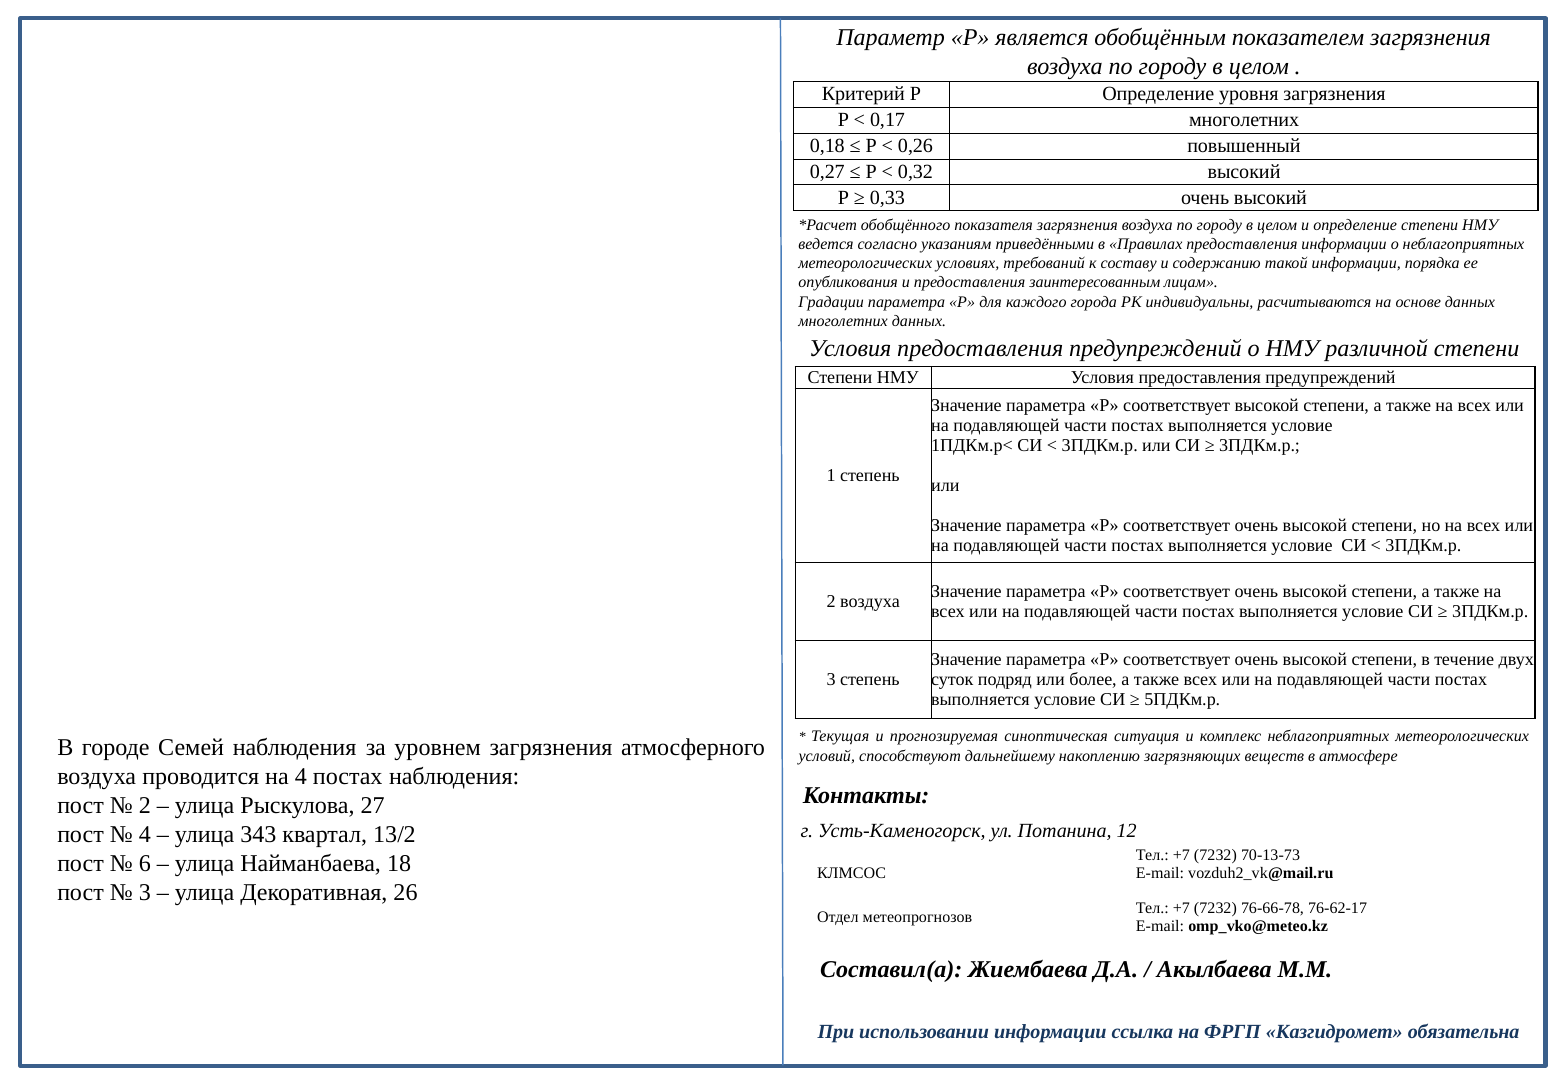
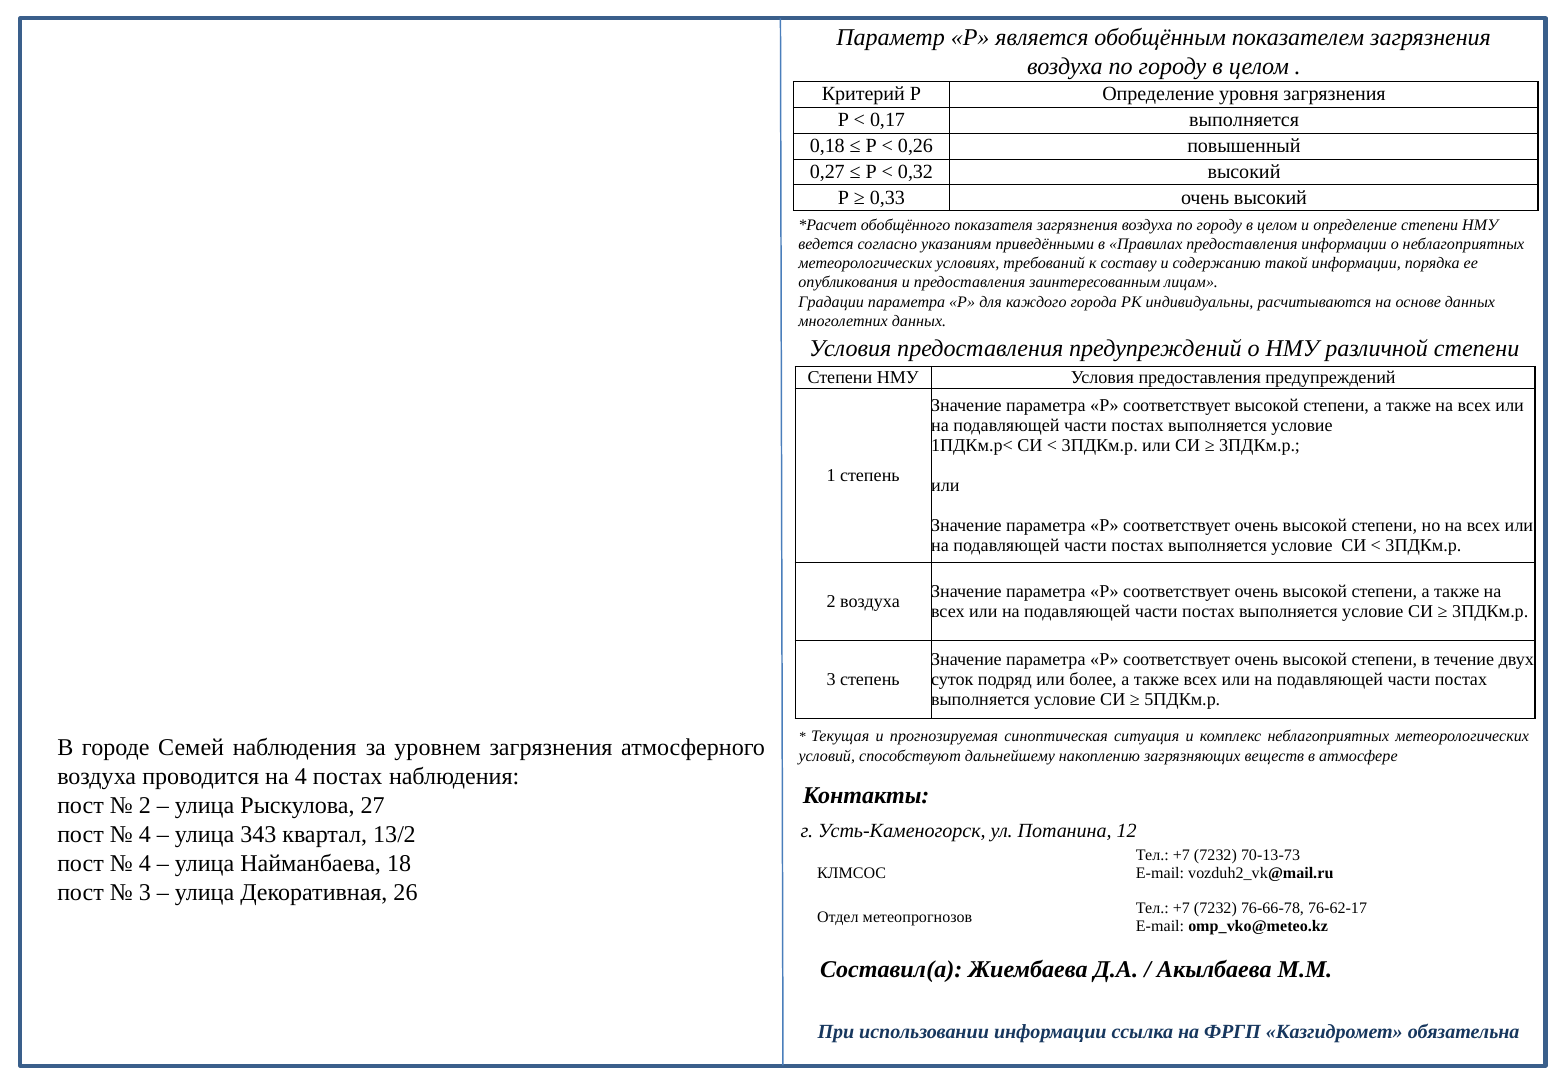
0,17 многолетних: многолетних -> выполняется
6 at (145, 863): 6 -> 4
